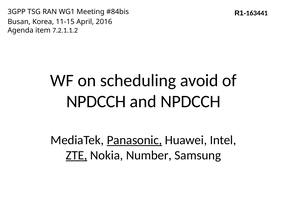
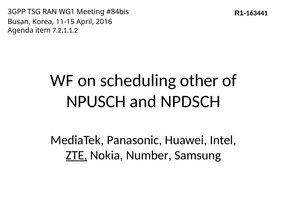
avoid: avoid -> other
NPDCCH at (96, 102): NPDCCH -> NPUSCH
and NPDCCH: NPDCCH -> NPDSCH
Panasonic underline: present -> none
